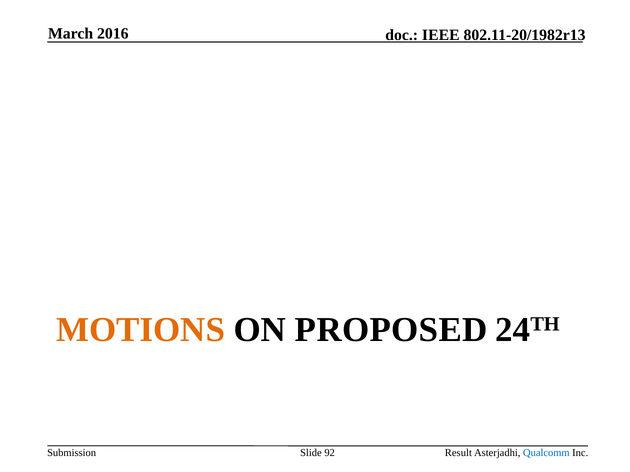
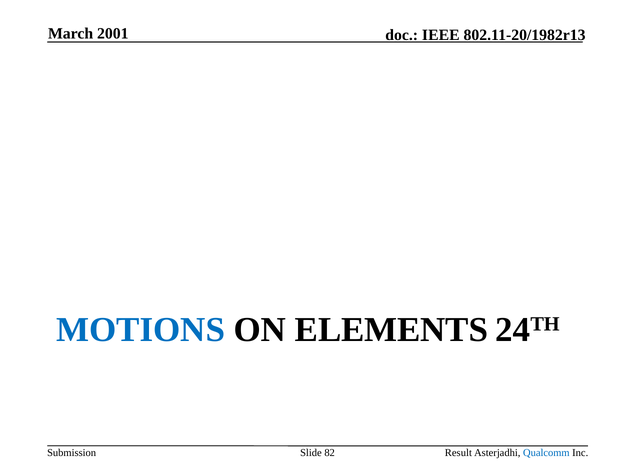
2016: 2016 -> 2001
MOTIONS colour: orange -> blue
PROPOSED: PROPOSED -> ELEMENTS
92: 92 -> 82
